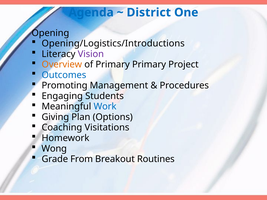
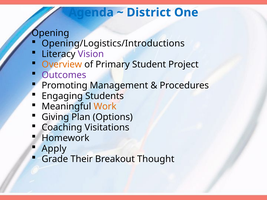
Primary Primary: Primary -> Student
Outcomes colour: blue -> purple
Work colour: blue -> orange
Wong: Wong -> Apply
From: From -> Their
Routines: Routines -> Thought
